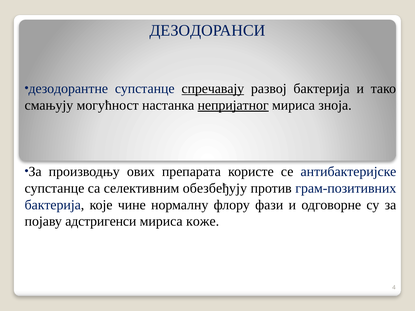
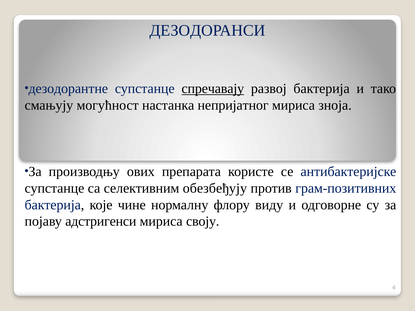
непријатног underline: present -> none
фази: фази -> виду
коже: коже -> своју
